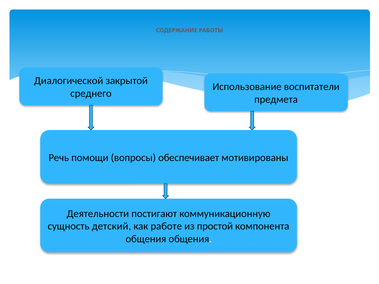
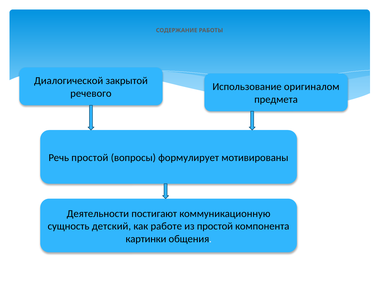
воспитатели: воспитатели -> оригиналом
среднего: среднего -> речевого
Речь помощи: помощи -> простой
обеспечивает: обеспечивает -> формулирует
общения at (146, 239): общения -> картинки
